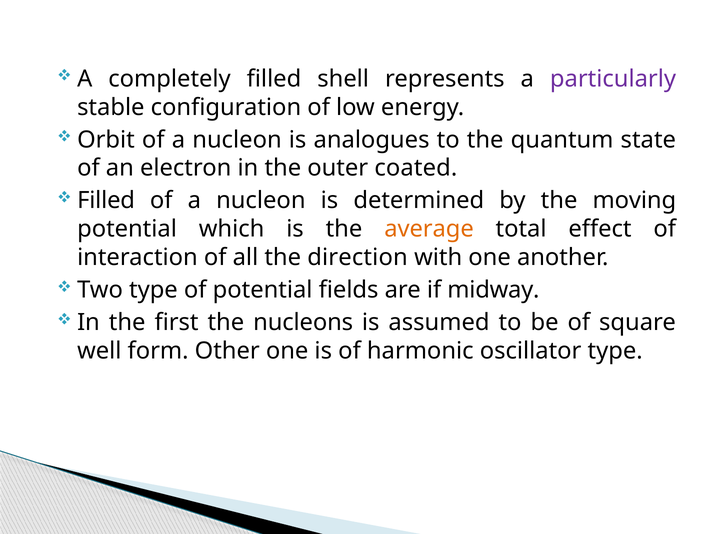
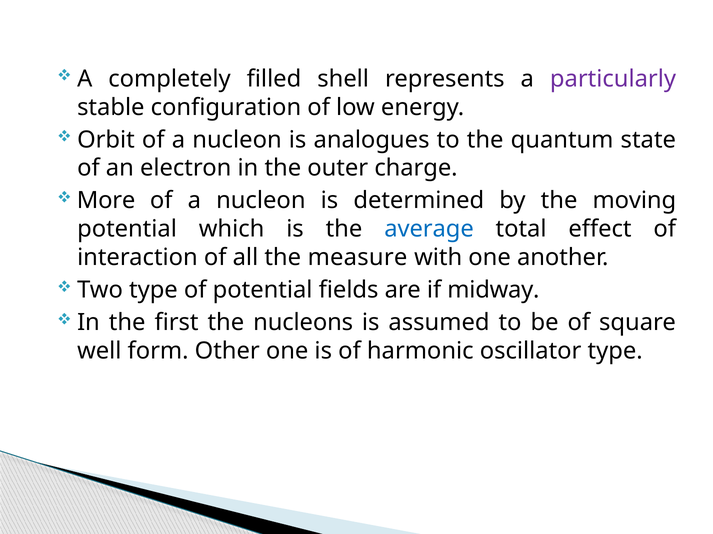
coated: coated -> charge
Filled at (106, 201): Filled -> More
average colour: orange -> blue
direction: direction -> measure
